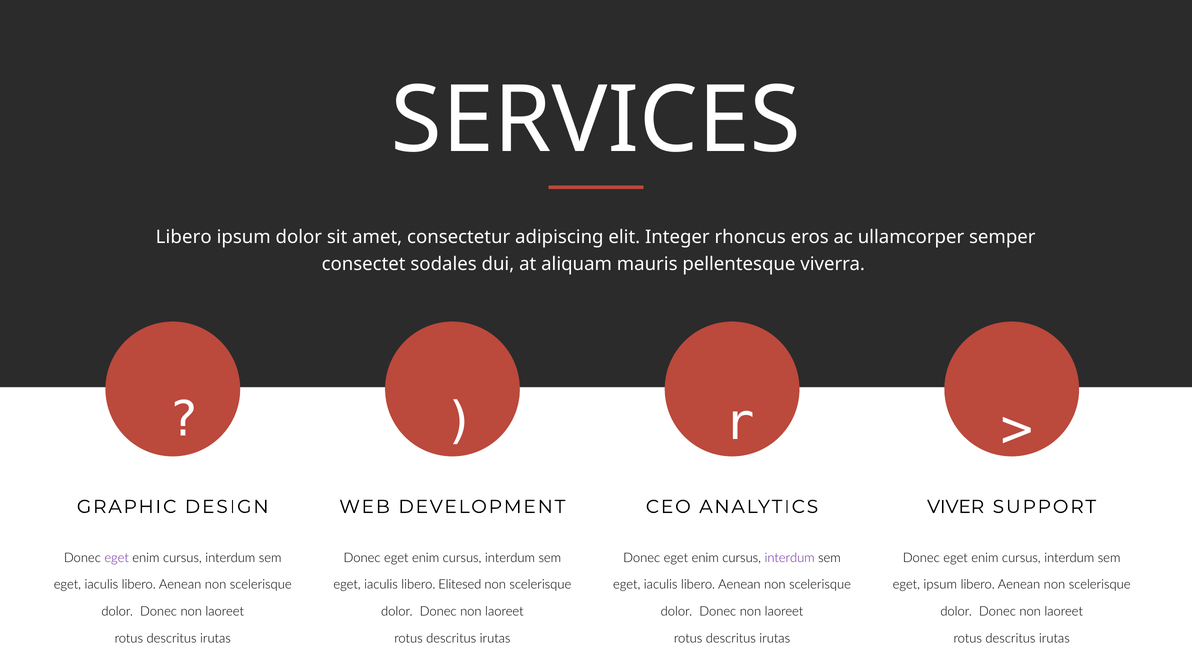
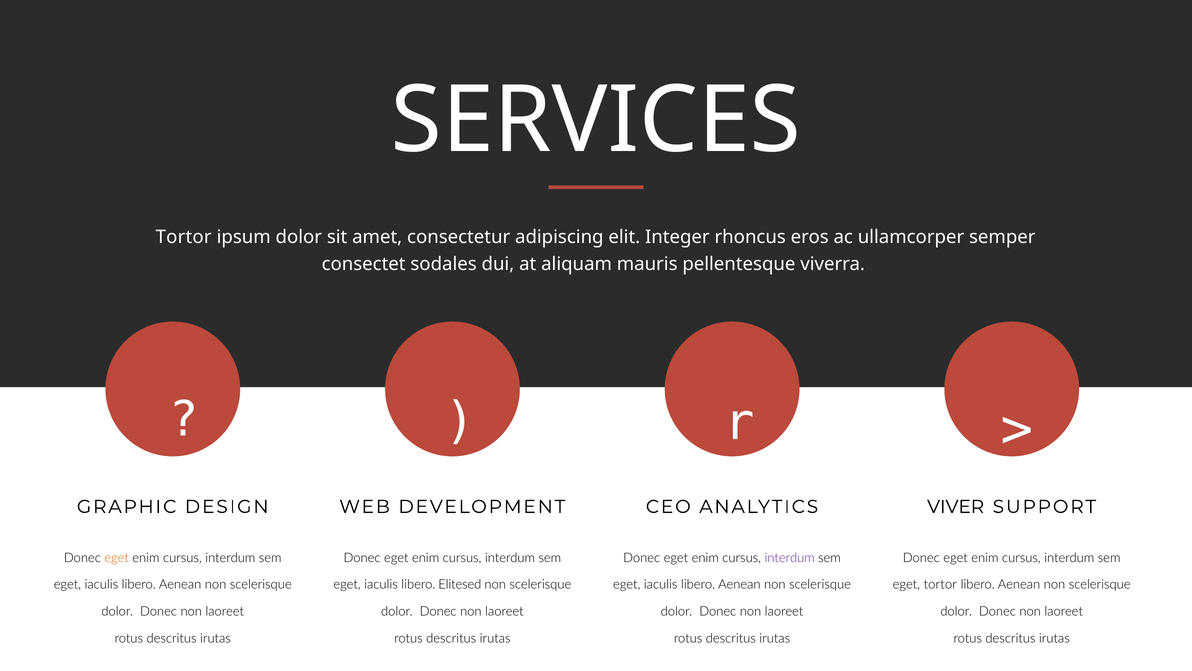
Libero at (184, 237): Libero -> Tortor
eget at (117, 558) colour: purple -> orange
eget ipsum: ipsum -> tortor
